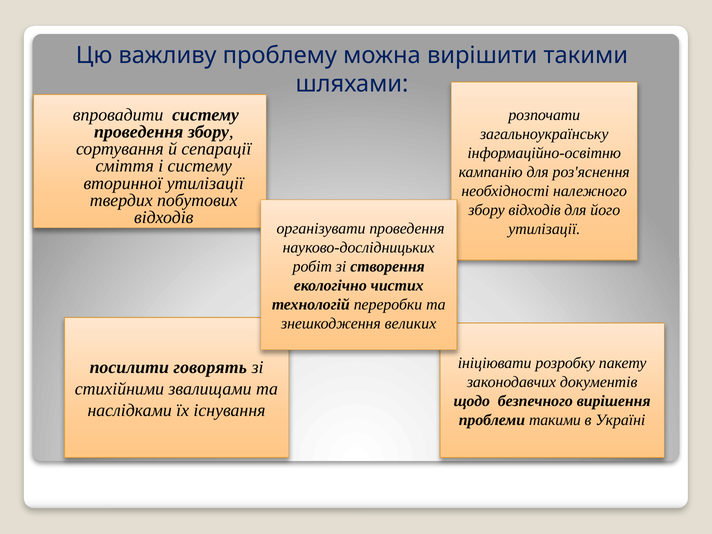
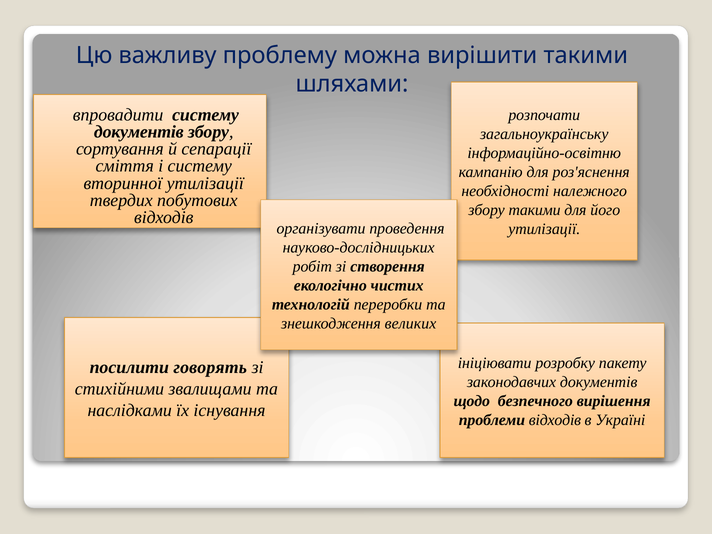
проведення at (139, 132): проведення -> документів
збору відходів: відходів -> такими
проблеми такими: такими -> відходів
